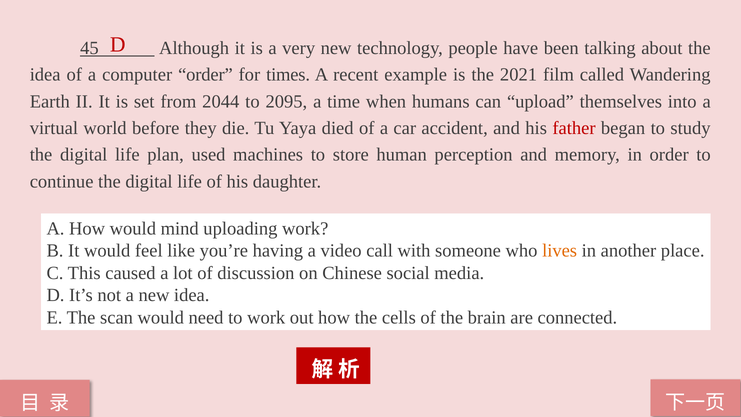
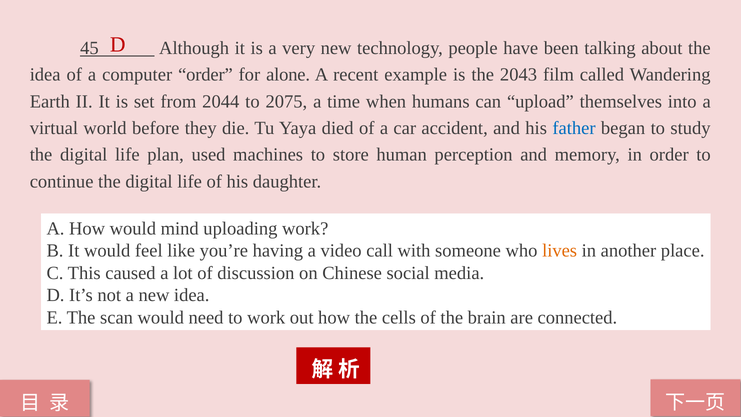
times: times -> alone
2021: 2021 -> 2043
2095: 2095 -> 2075
father colour: red -> blue
